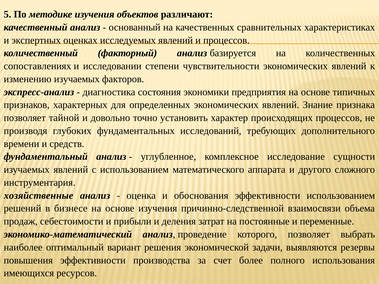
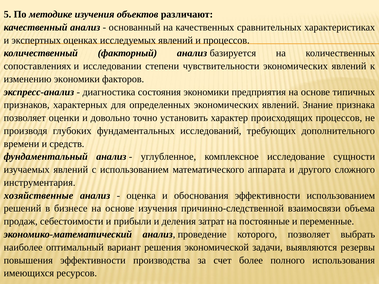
изменению изучаемых: изучаемых -> экономики
тайной: тайной -> оценки
